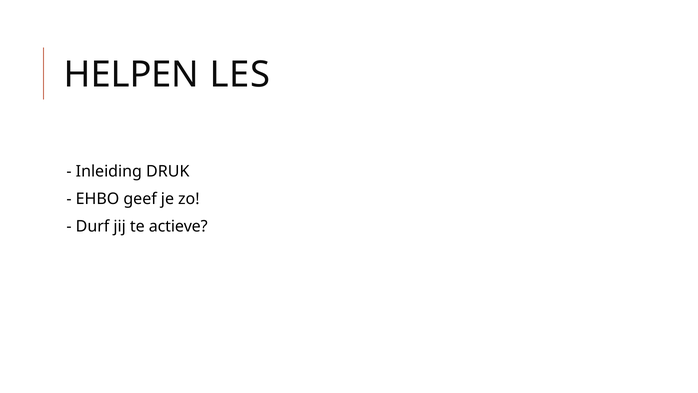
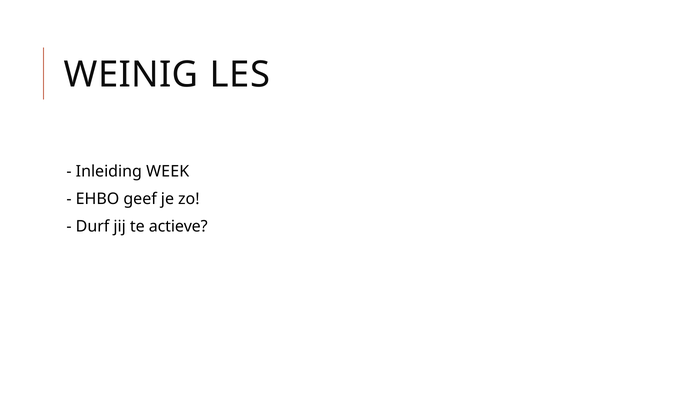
HELPEN: HELPEN -> WEINIG
DRUK: DRUK -> WEEK
